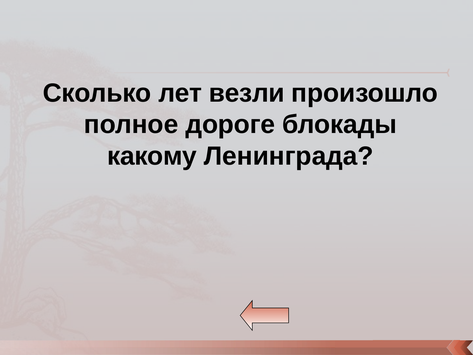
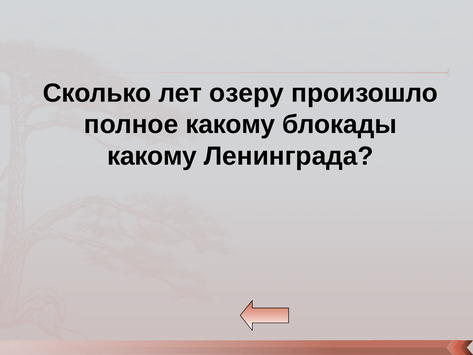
везли: везли -> озеру
полное дороге: дороге -> какому
